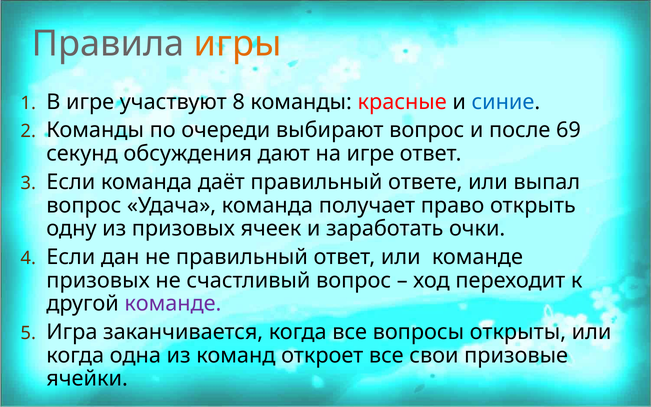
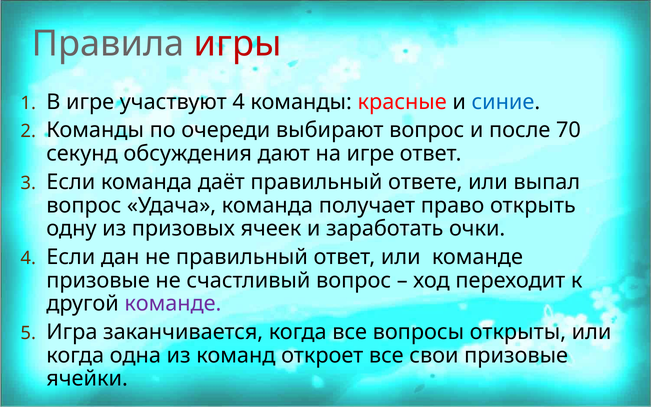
игры colour: orange -> red
участвуют 8: 8 -> 4
69: 69 -> 70
призовых at (98, 280): призовых -> призовые
